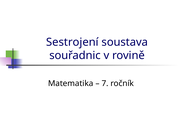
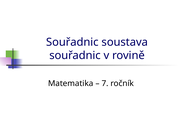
Sestrojení at (72, 42): Sestrojení -> Souřadnic
